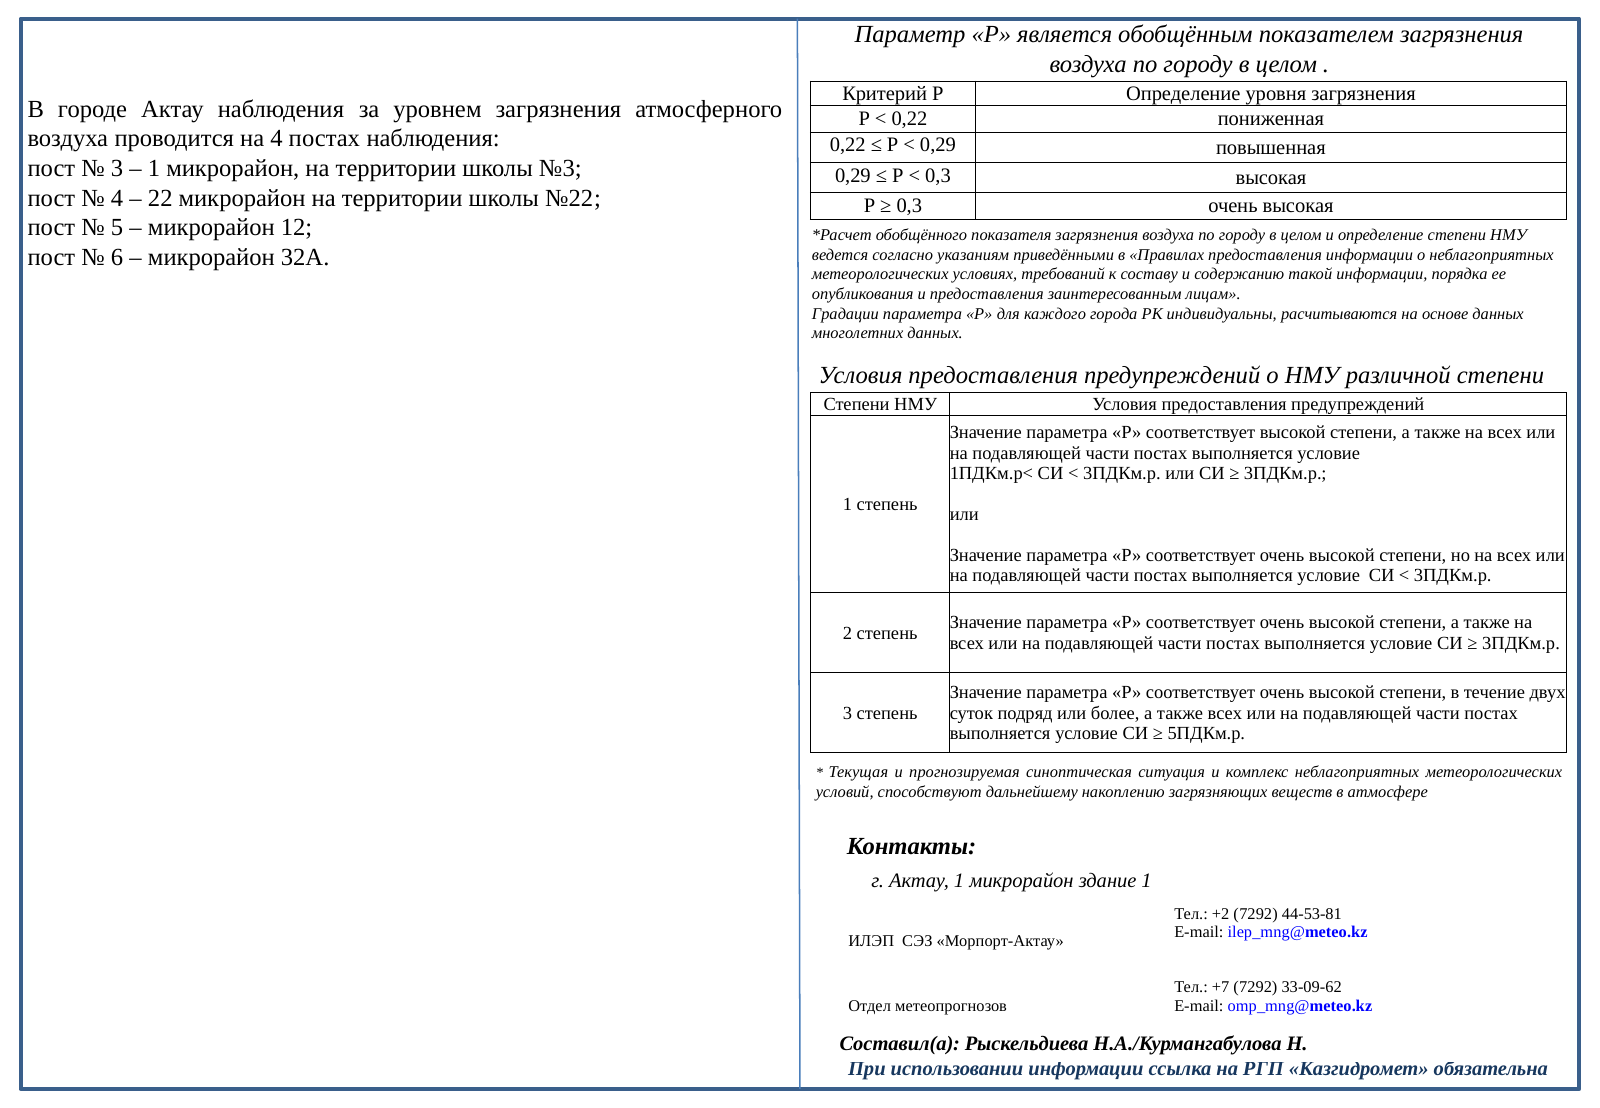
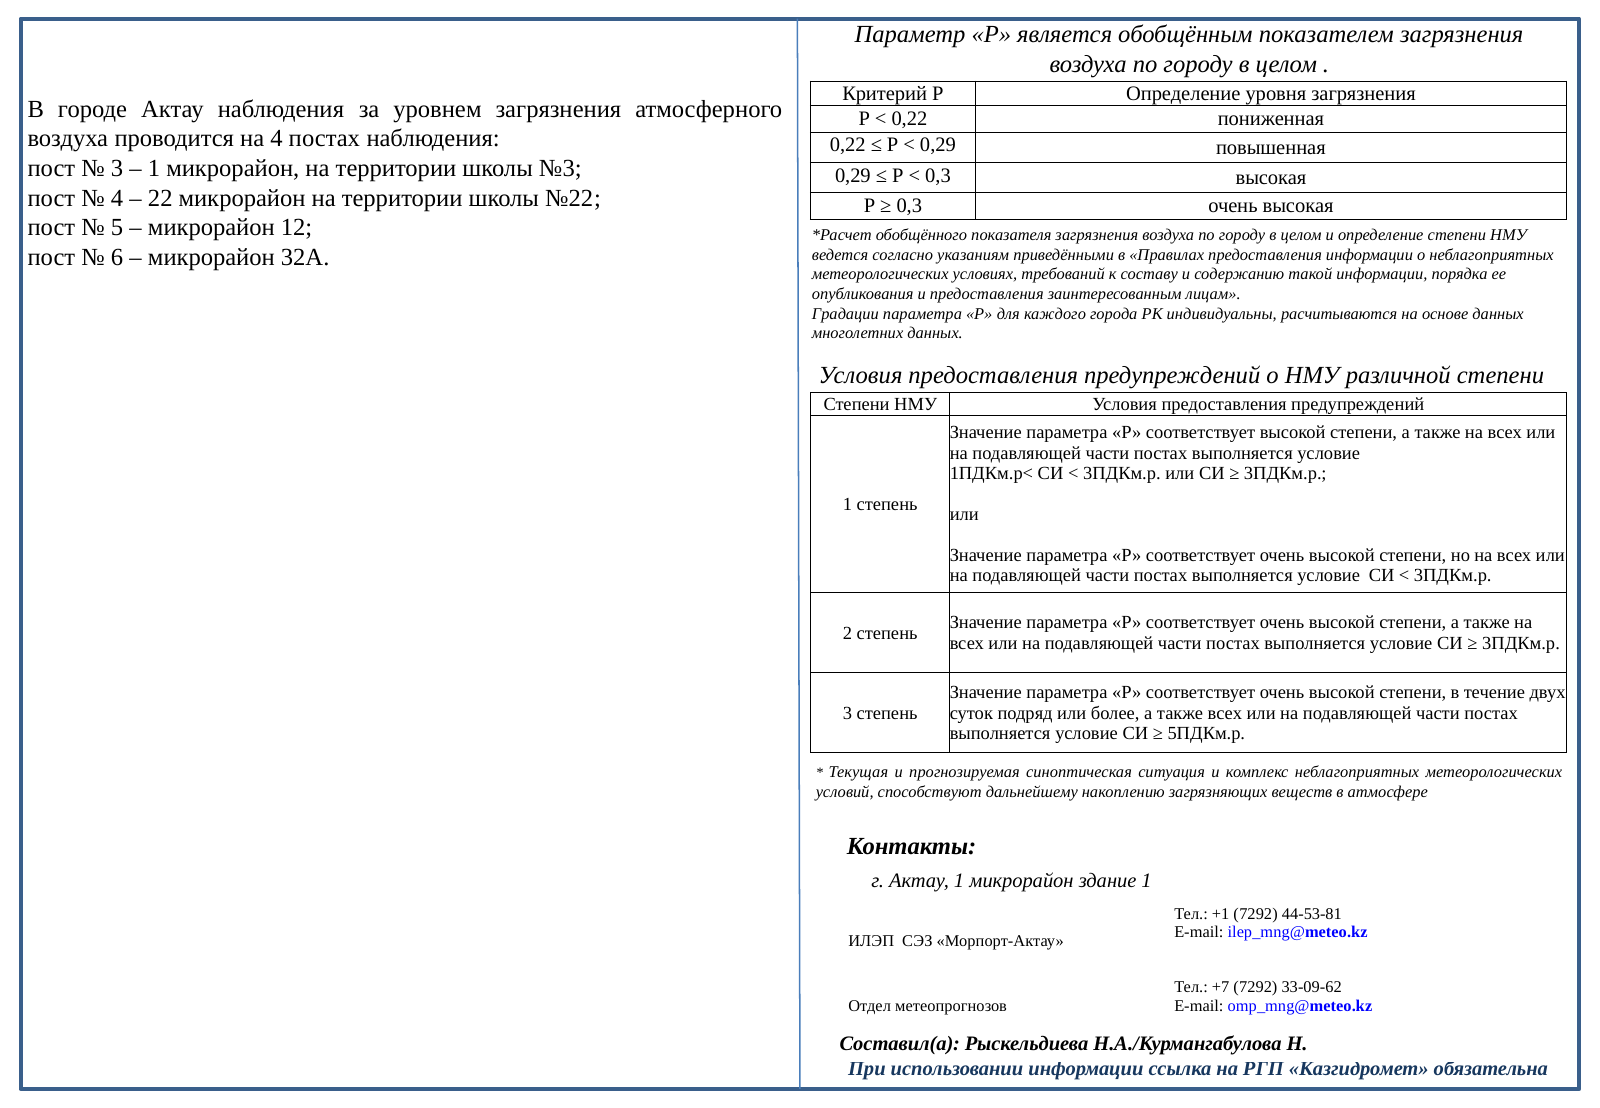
+2: +2 -> +1
